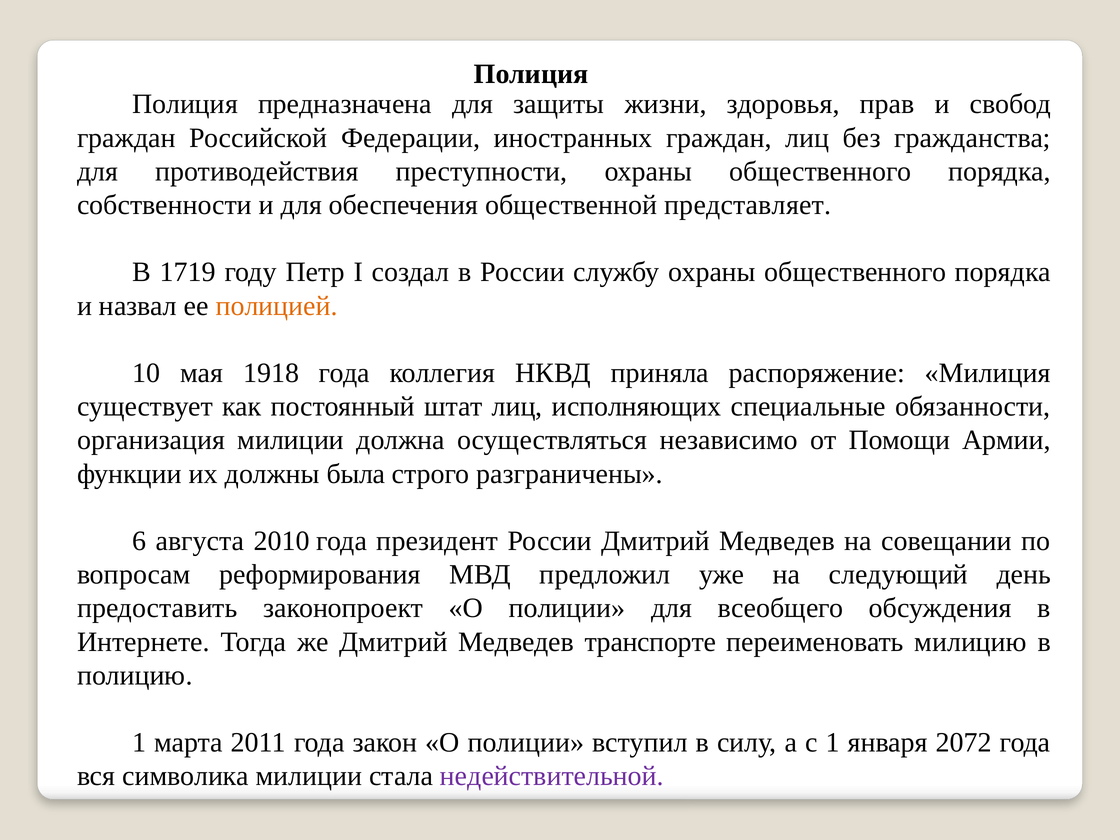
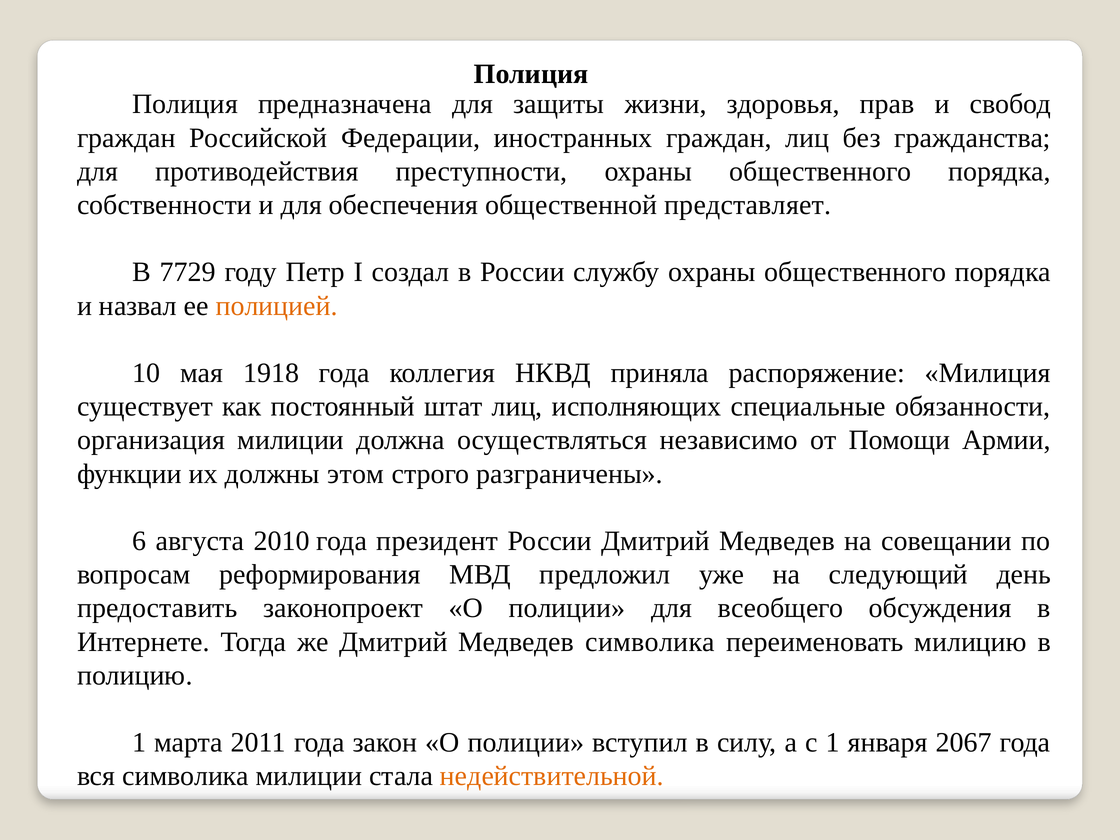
1719: 1719 -> 7729
была: была -> этом
Медведев транспорте: транспорте -> символика
2072: 2072 -> 2067
недействительной colour: purple -> orange
